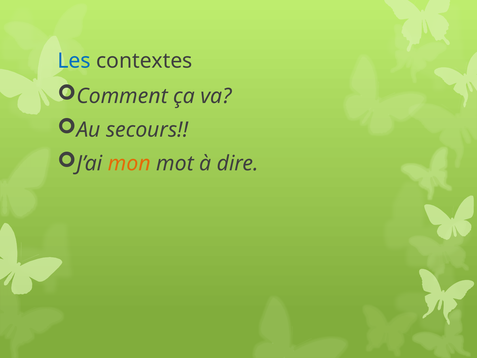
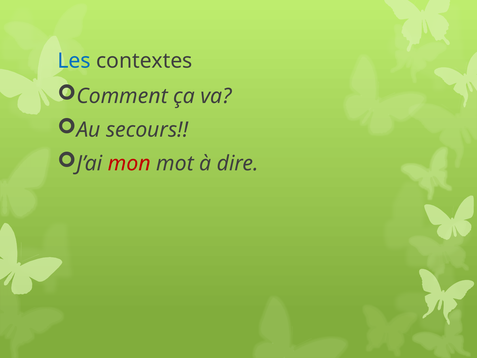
mon colour: orange -> red
